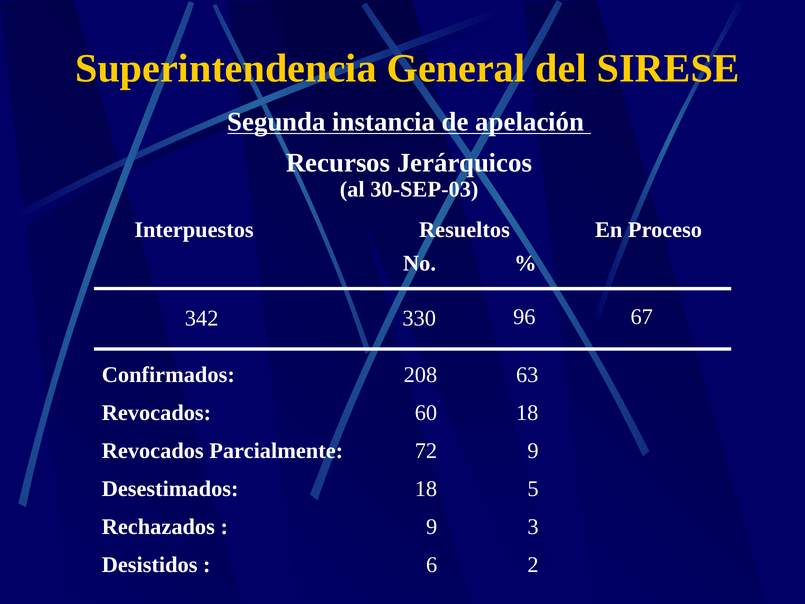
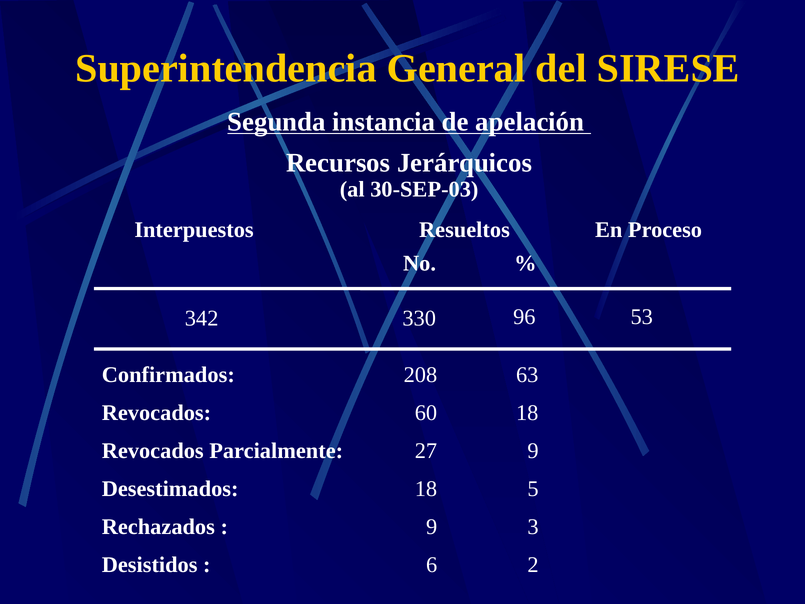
67: 67 -> 53
72: 72 -> 27
